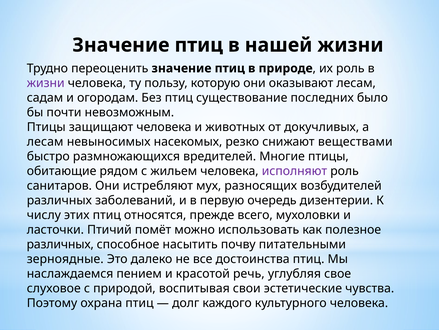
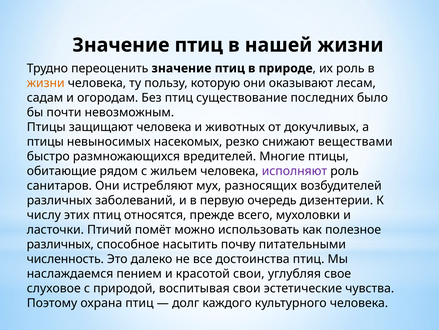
жизни at (46, 83) colour: purple -> orange
лесам at (45, 141): лесам -> птицы
зерноядные: зерноядные -> численность
красотой речь: речь -> свои
